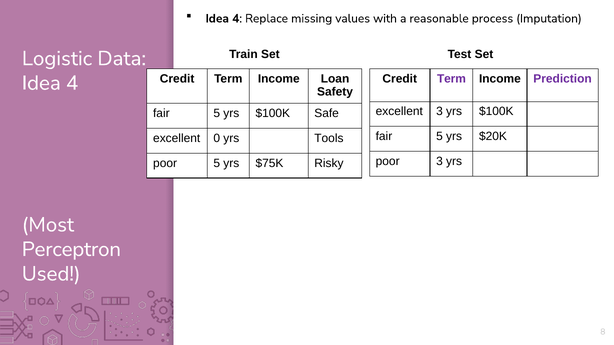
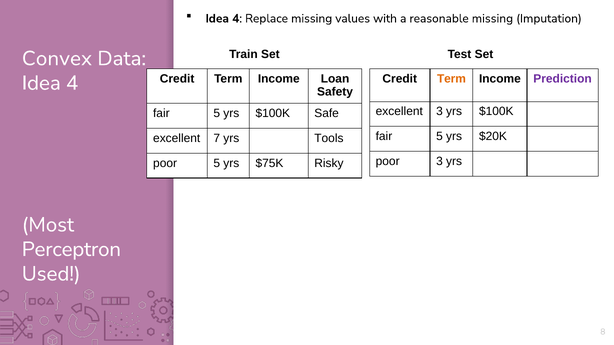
reasonable process: process -> missing
Logistic: Logistic -> Convex
Term at (451, 79) colour: purple -> orange
0: 0 -> 7
